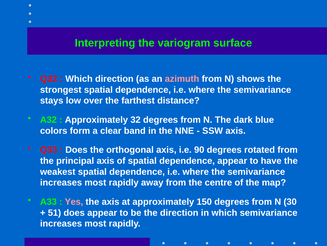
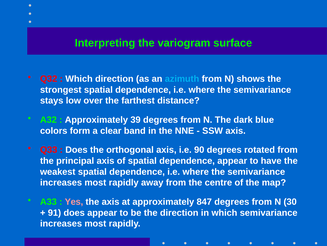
azimuth colour: pink -> light blue
32: 32 -> 39
150: 150 -> 847
51: 51 -> 91
